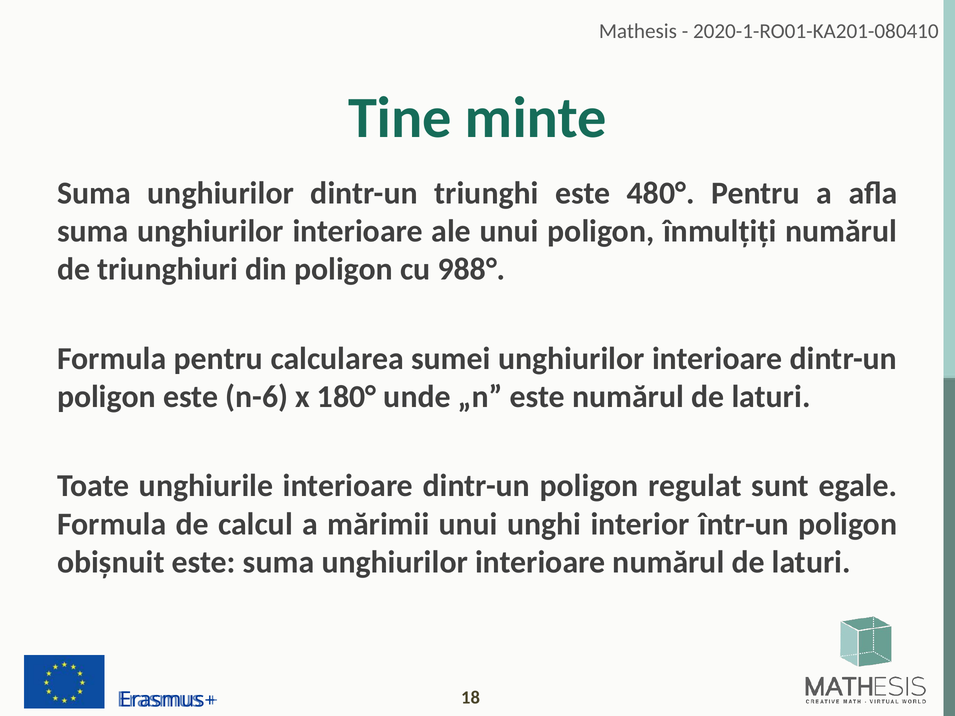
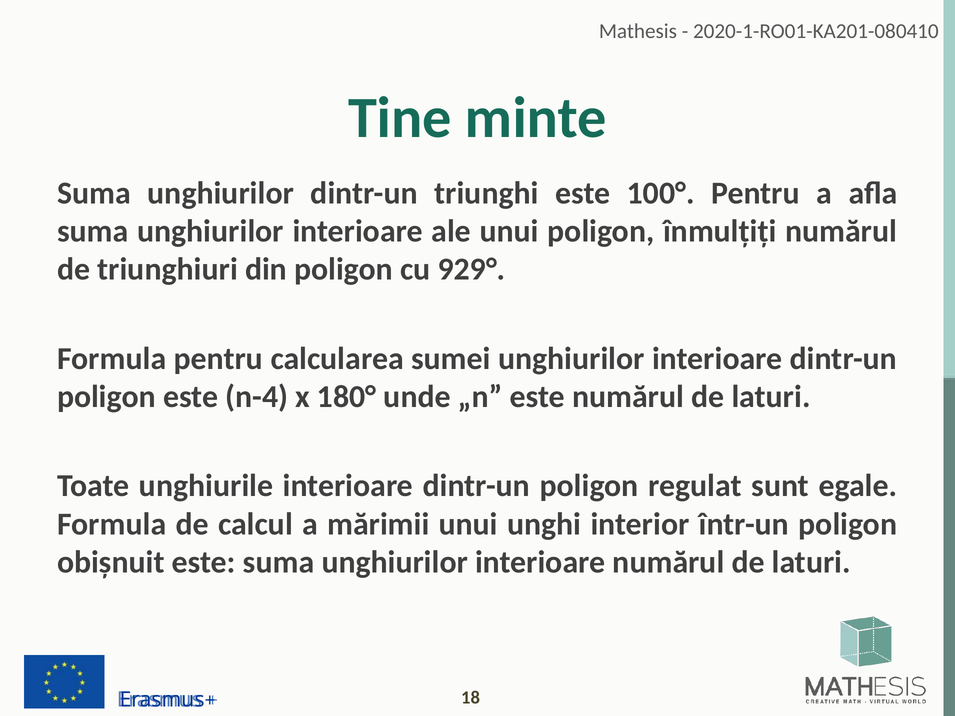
480°: 480° -> 100°
988°: 988° -> 929°
n-6: n-6 -> n-4
